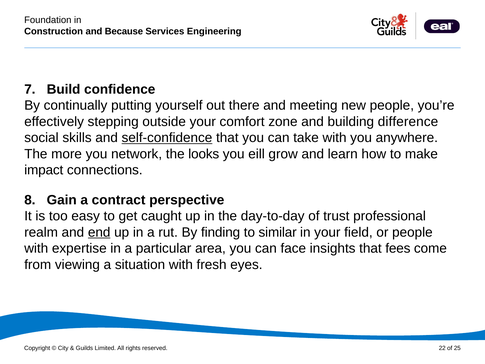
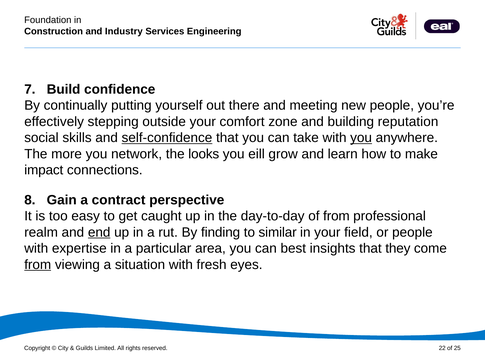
Because: Because -> Industry
difference: difference -> reputation
you at (361, 138) underline: none -> present
of trust: trust -> from
face: face -> best
fees: fees -> they
from at (38, 264) underline: none -> present
